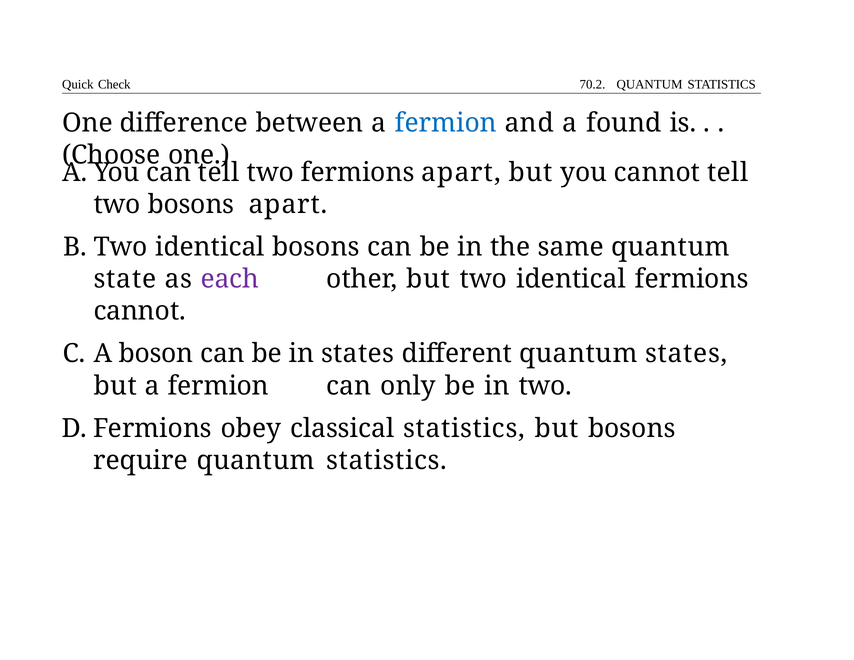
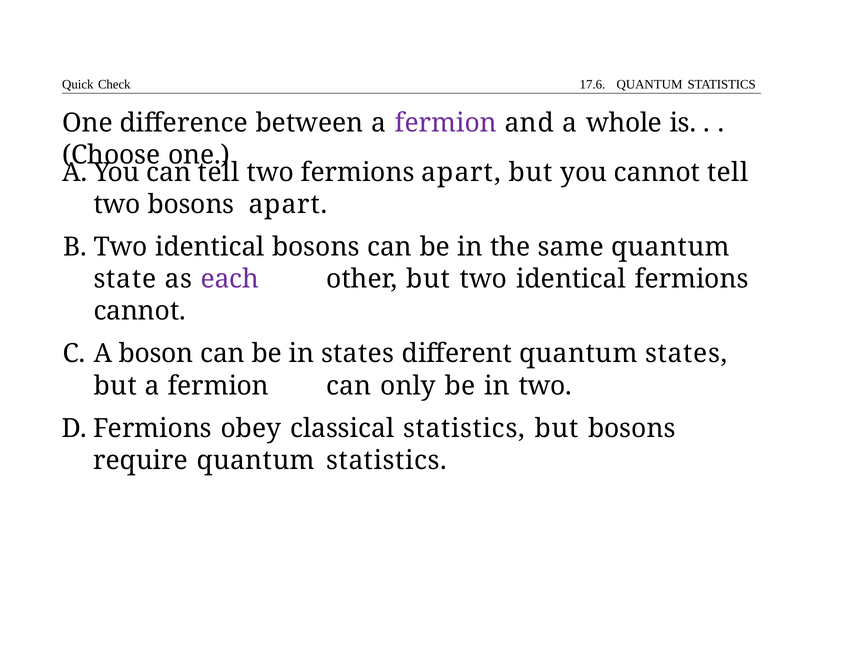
70.2: 70.2 -> 17.6
fermion at (446, 123) colour: blue -> purple
found: found -> whole
